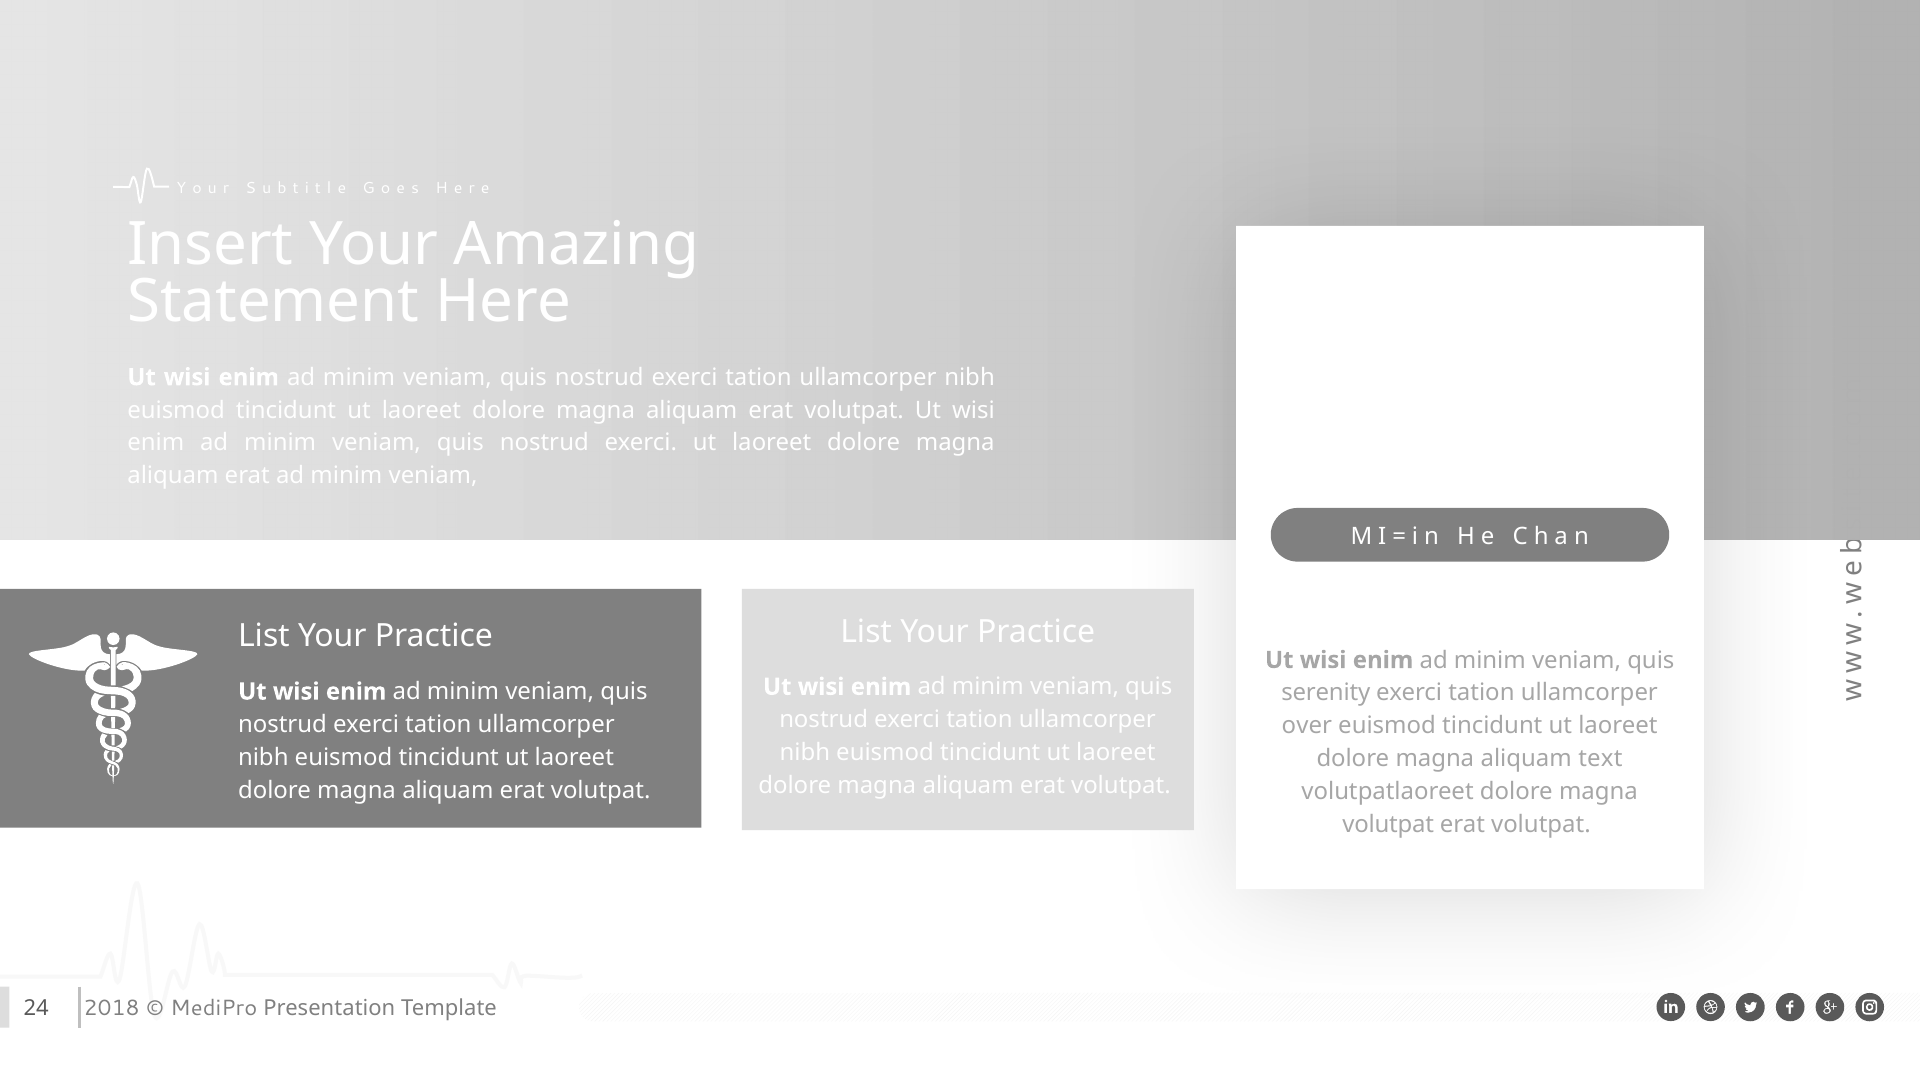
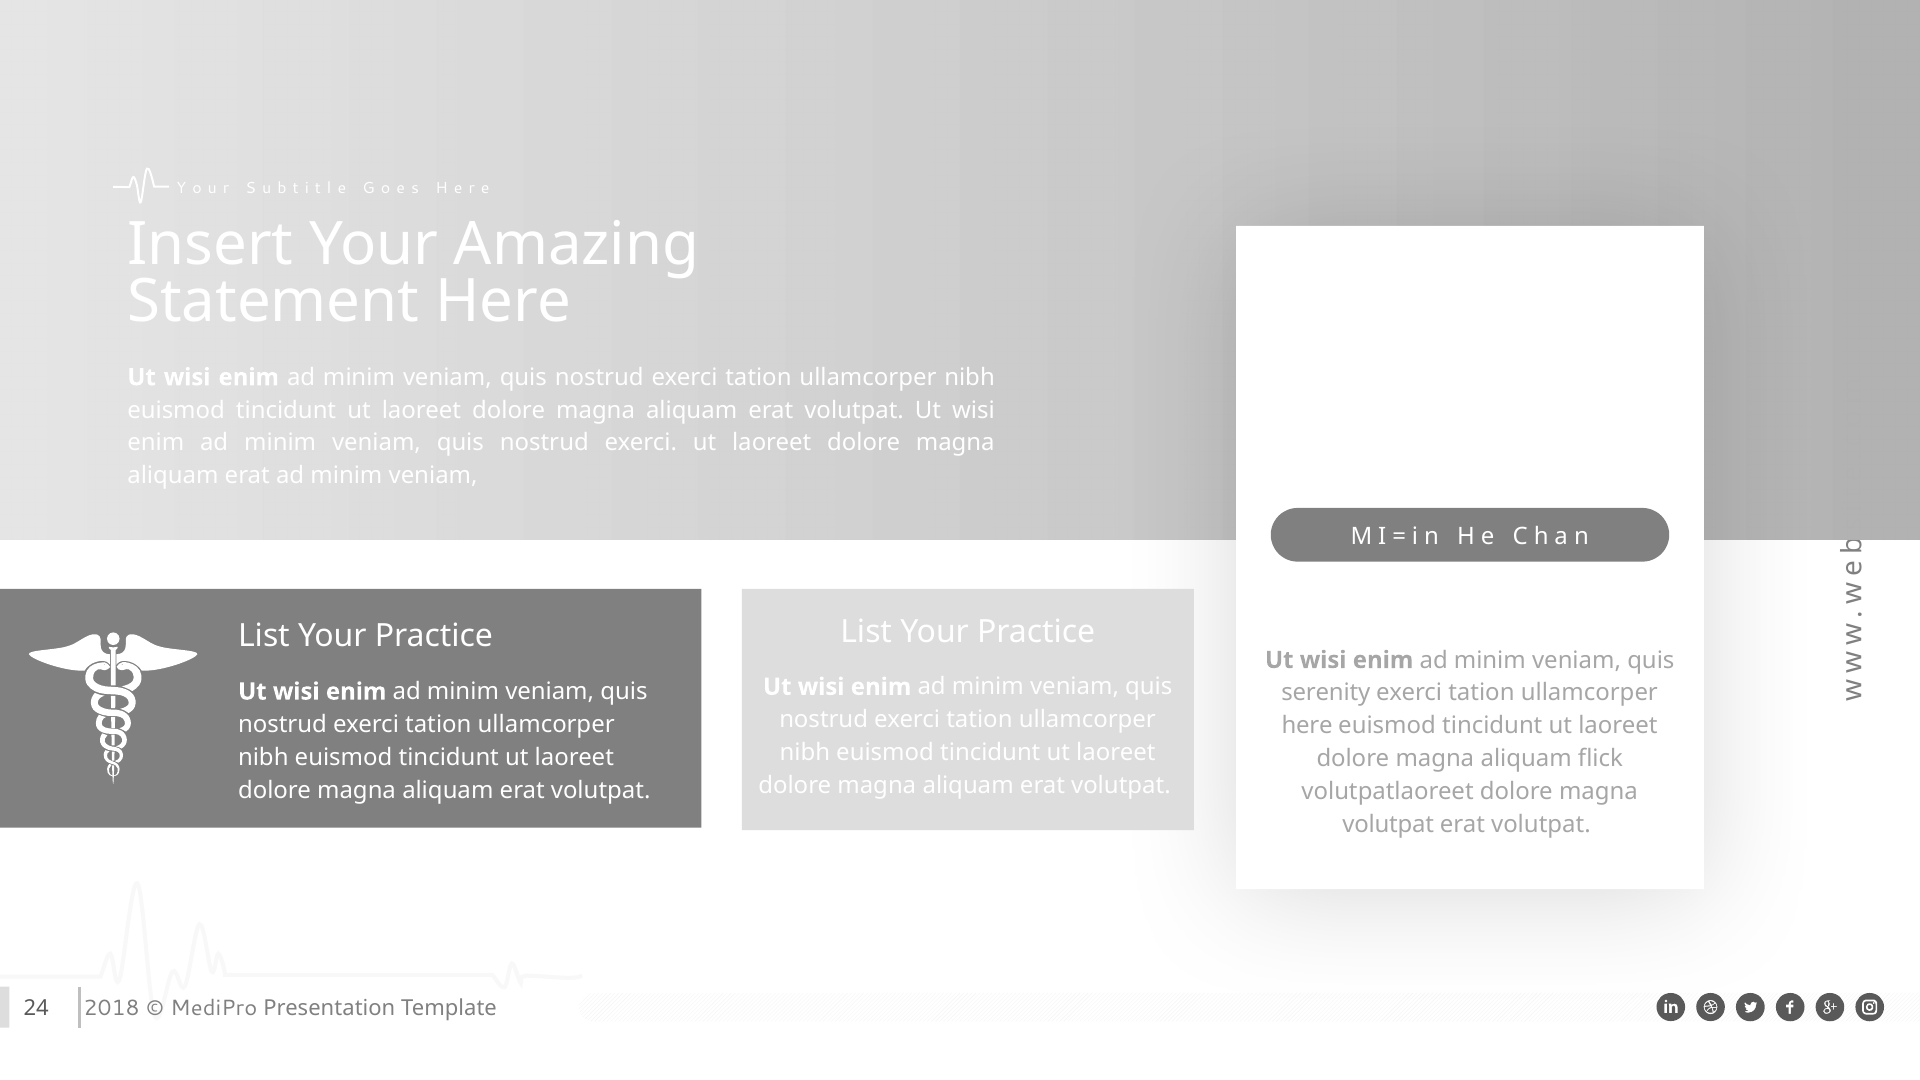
over at (1307, 726): over -> here
text: text -> flick
